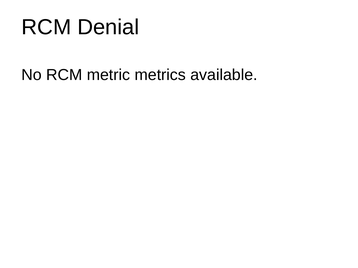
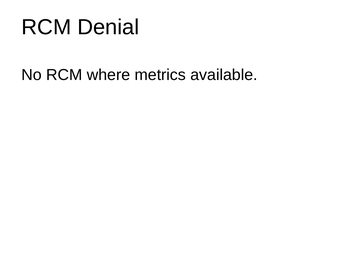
metric: metric -> where
